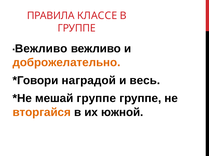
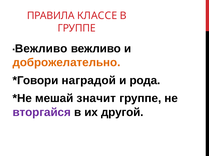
весь: весь -> рода
мешай группе: группе -> значит
вторгайся colour: orange -> purple
южной: южной -> другой
